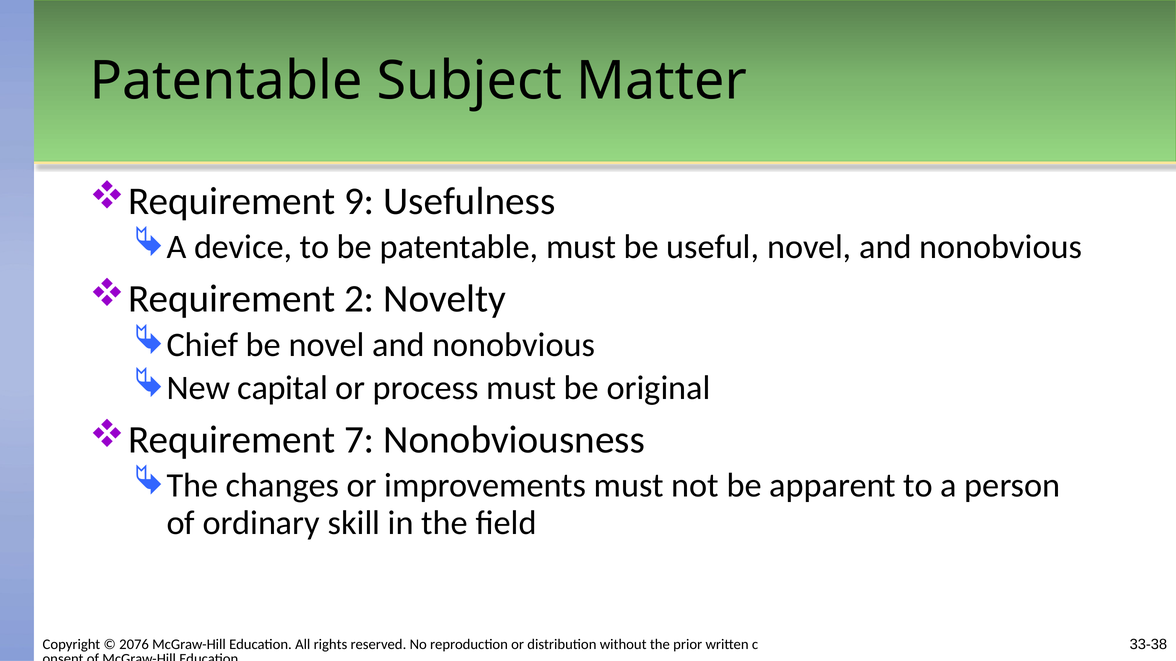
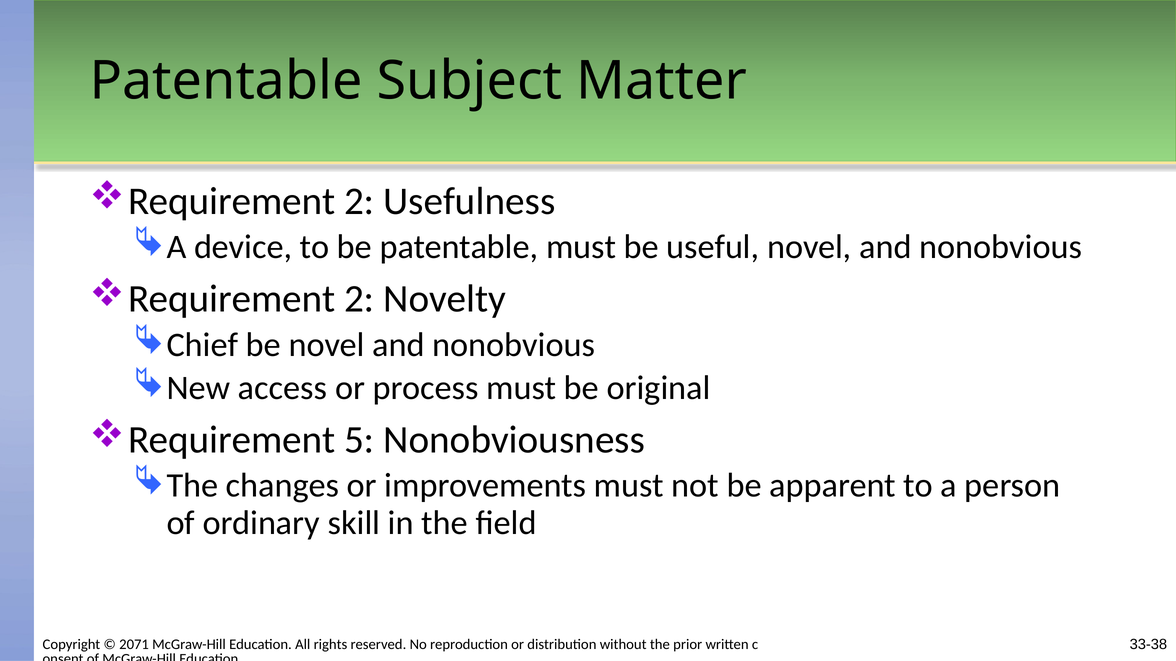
9 at (359, 201): 9 -> 2
capital: capital -> access
7: 7 -> 5
2076: 2076 -> 2071
